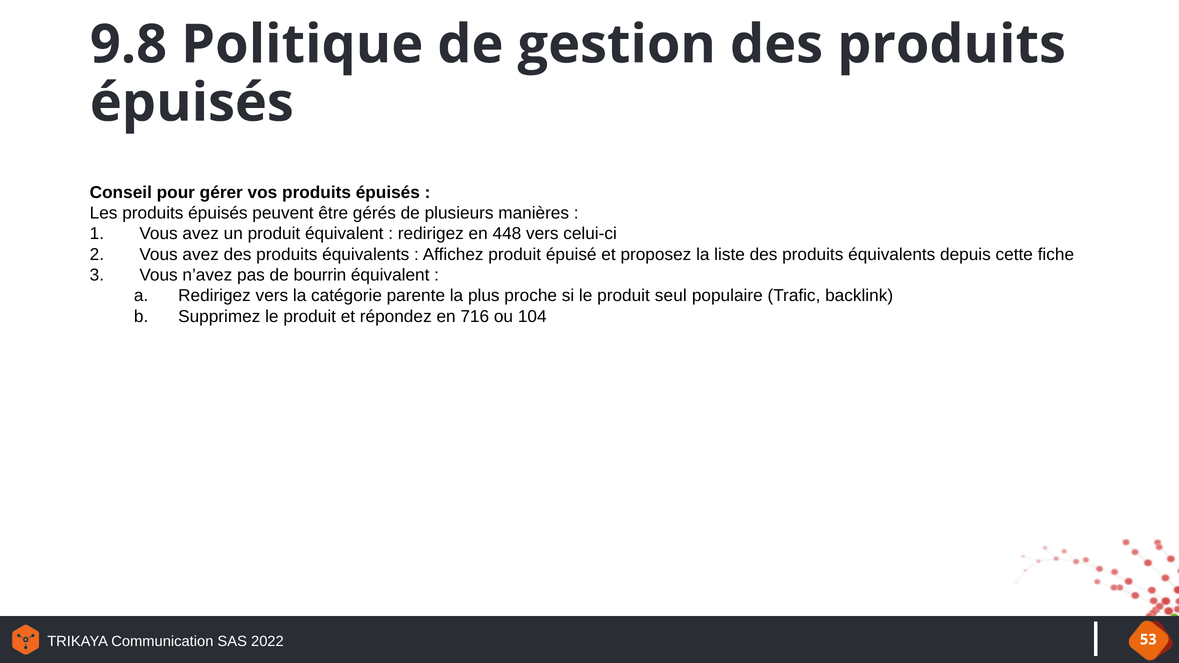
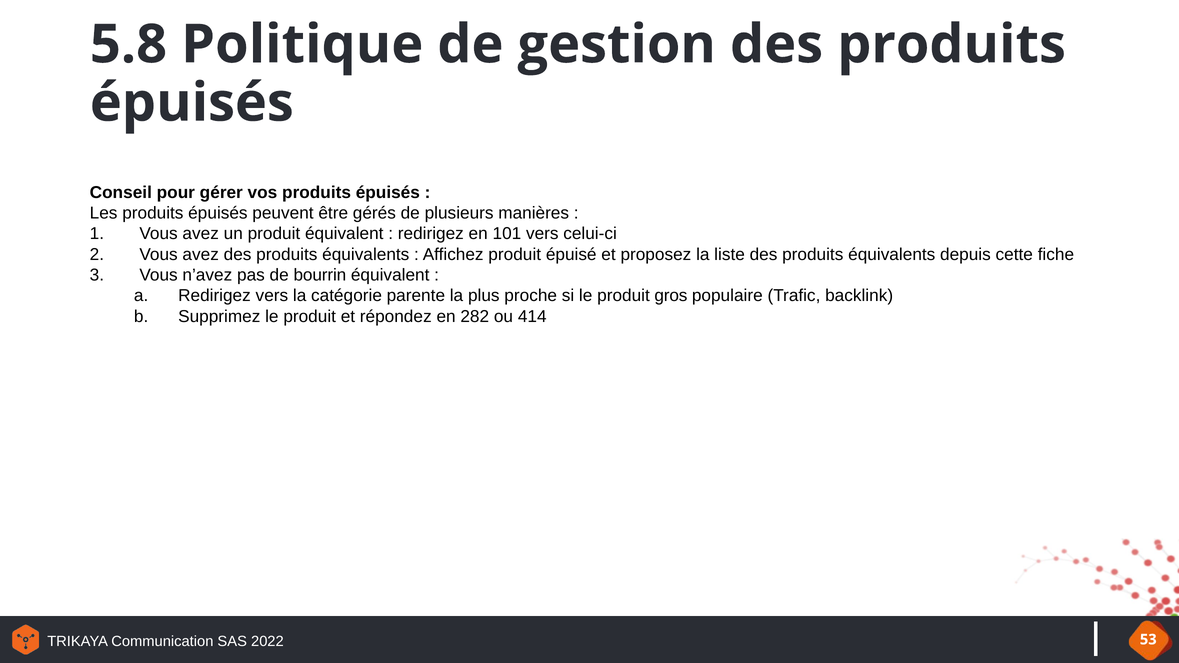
9.8: 9.8 -> 5.8
448: 448 -> 101
seul: seul -> gros
716: 716 -> 282
104: 104 -> 414
